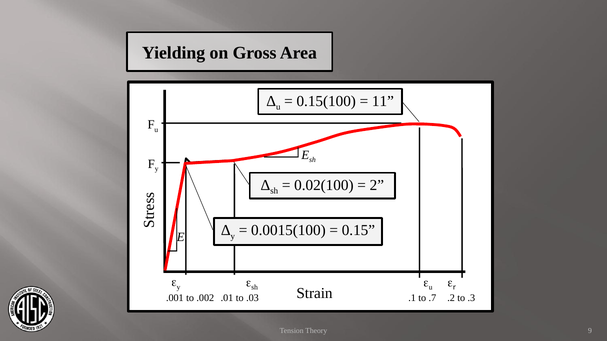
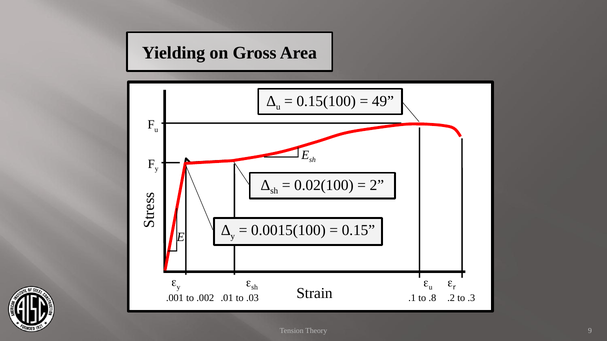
11: 11 -> 49
.7: .7 -> .8
